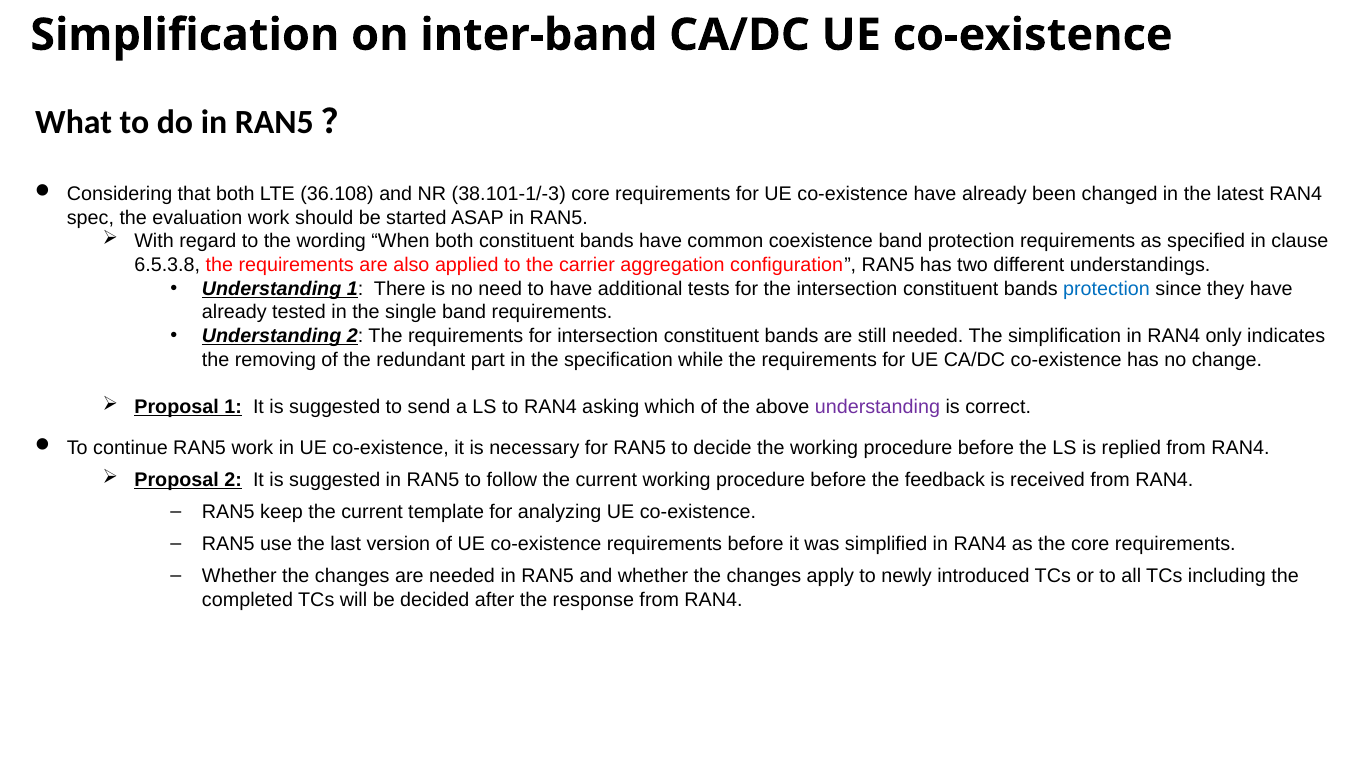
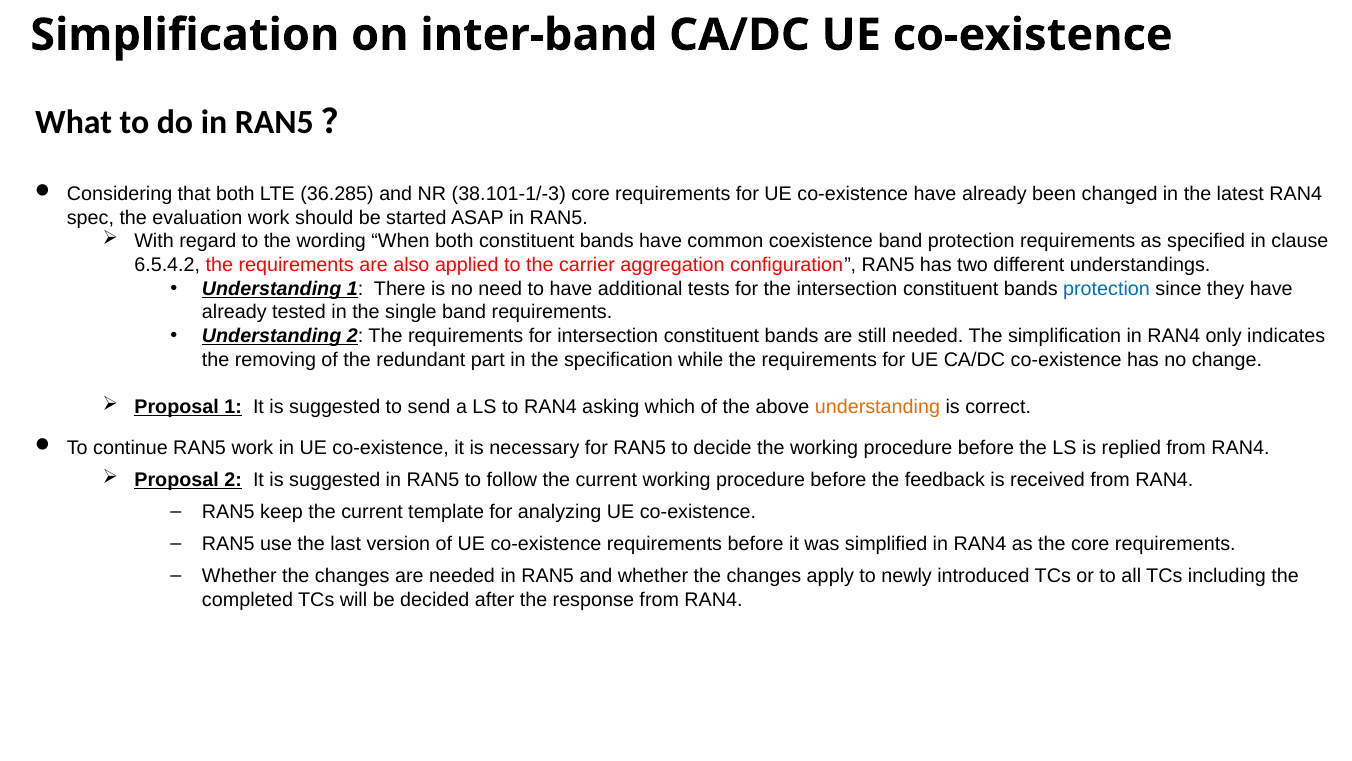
36.108: 36.108 -> 36.285
6.5.3.8: 6.5.3.8 -> 6.5.4.2
understanding at (877, 407) colour: purple -> orange
